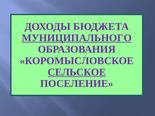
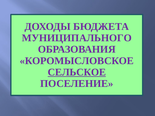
МУНИЦИПАЛЬНОГО underline: present -> none
